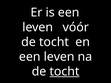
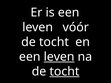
leven at (59, 57) underline: none -> present
